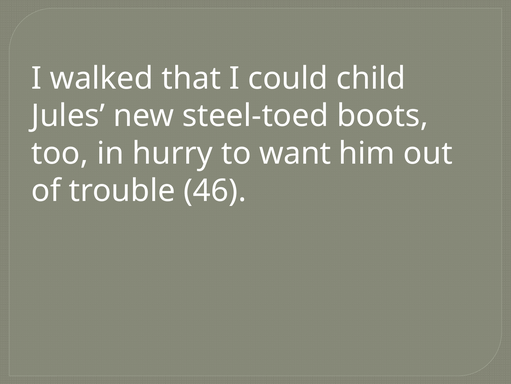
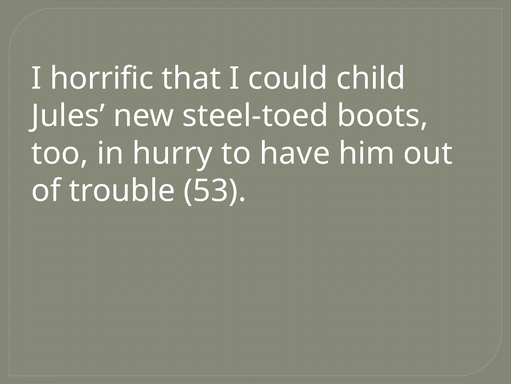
walked: walked -> horrific
want: want -> have
46: 46 -> 53
